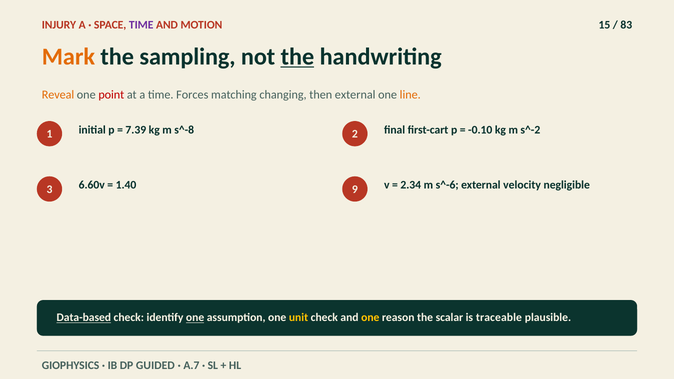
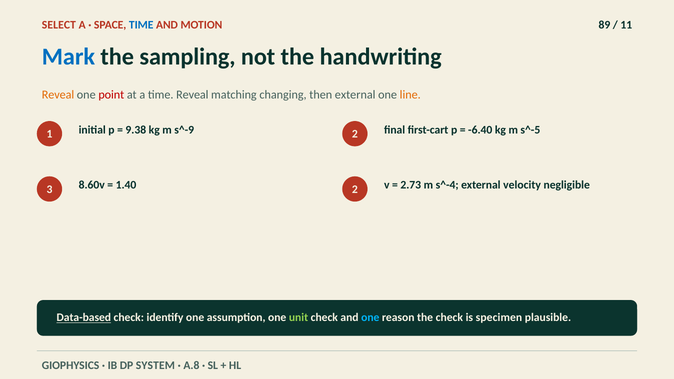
INJURY: INJURY -> SELECT
TIME at (141, 25) colour: purple -> blue
15: 15 -> 89
83: 83 -> 11
Mark colour: orange -> blue
the at (297, 57) underline: present -> none
time Forces: Forces -> Reveal
7.39: 7.39 -> 9.38
s^-8: s^-8 -> s^-9
-0.10: -0.10 -> -6.40
s^-2: s^-2 -> s^-5
6.60v: 6.60v -> 8.60v
1.40 9: 9 -> 2
2.34: 2.34 -> 2.73
s^-6: s^-6 -> s^-4
one at (195, 318) underline: present -> none
unit colour: yellow -> light green
one at (370, 318) colour: yellow -> light blue
the scalar: scalar -> check
traceable: traceable -> specimen
GUIDED: GUIDED -> SYSTEM
A.7: A.7 -> A.8
